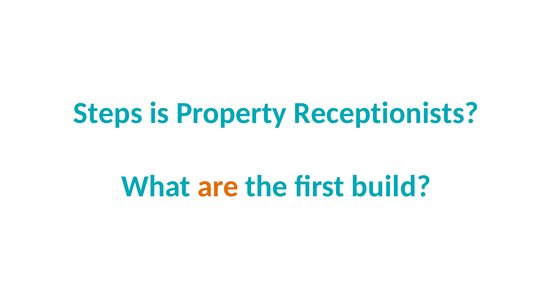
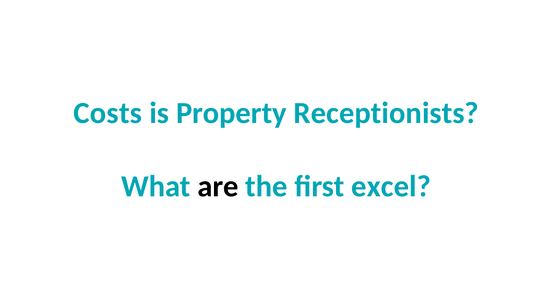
Steps: Steps -> Costs
are colour: orange -> black
build: build -> excel
